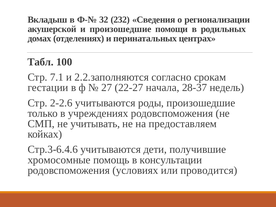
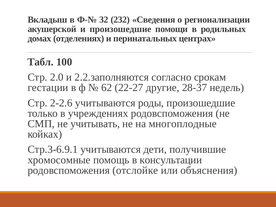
7.1: 7.1 -> 2.0
27: 27 -> 62
начала: начала -> другие
предоставляем: предоставляем -> многоплодные
Стр.3-6.4.6: Стр.3-6.4.6 -> Стр.3-6.9.1
условиях: условиях -> отслойке
проводится: проводится -> объяснения
